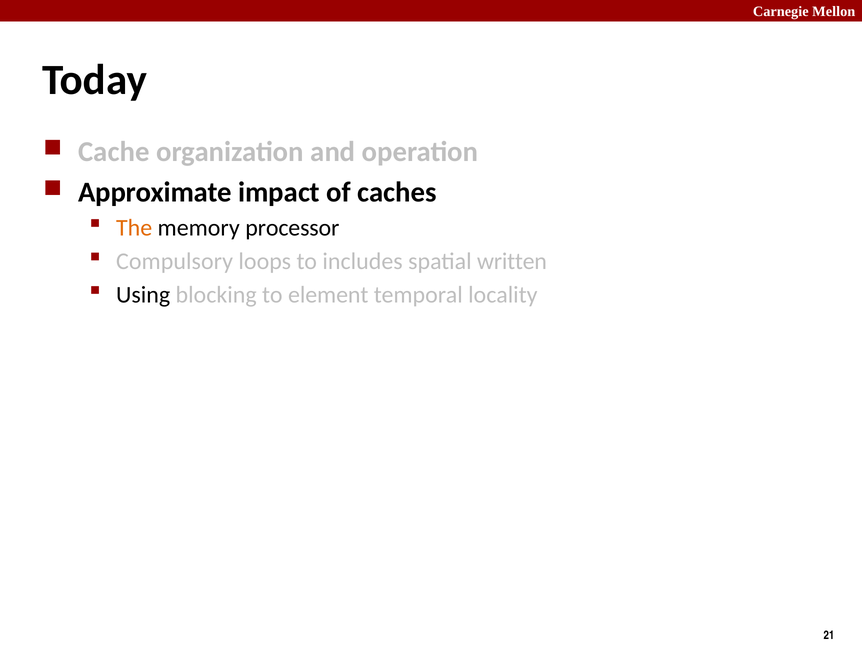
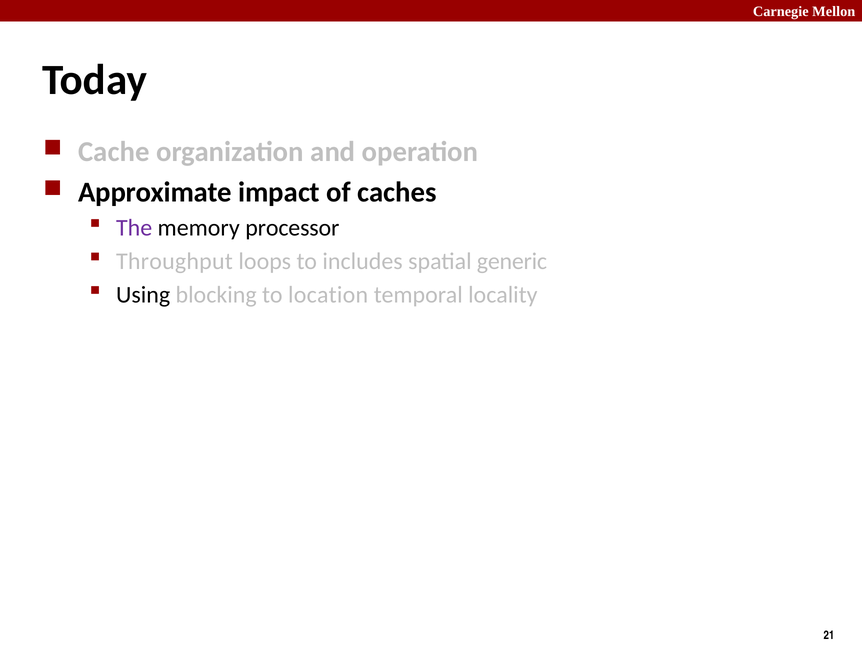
The colour: orange -> purple
Compulsory: Compulsory -> Throughput
written: written -> generic
element: element -> location
